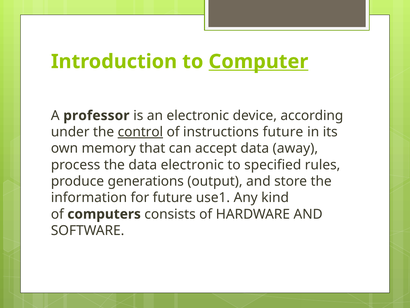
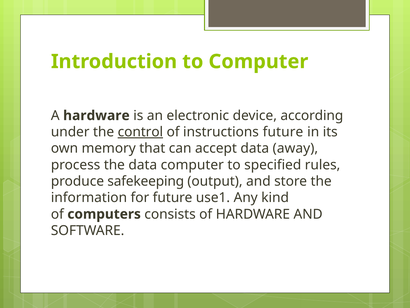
Computer at (258, 61) underline: present -> none
A professor: professor -> hardware
data electronic: electronic -> computer
generations: generations -> safekeeping
